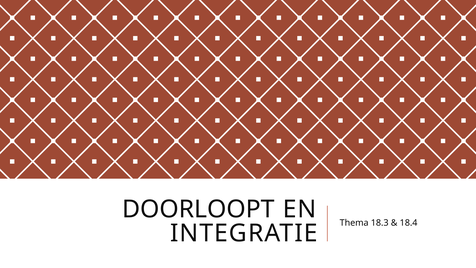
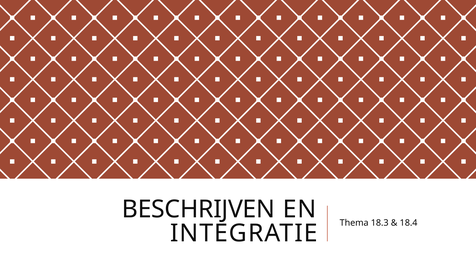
DOORLOOPT: DOORLOOPT -> BESCHRIJVEN
